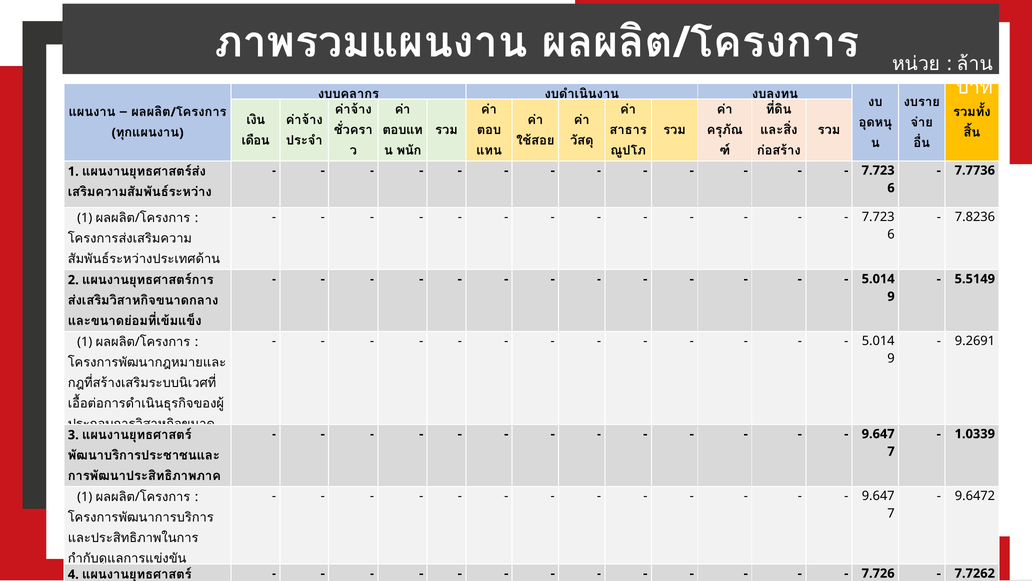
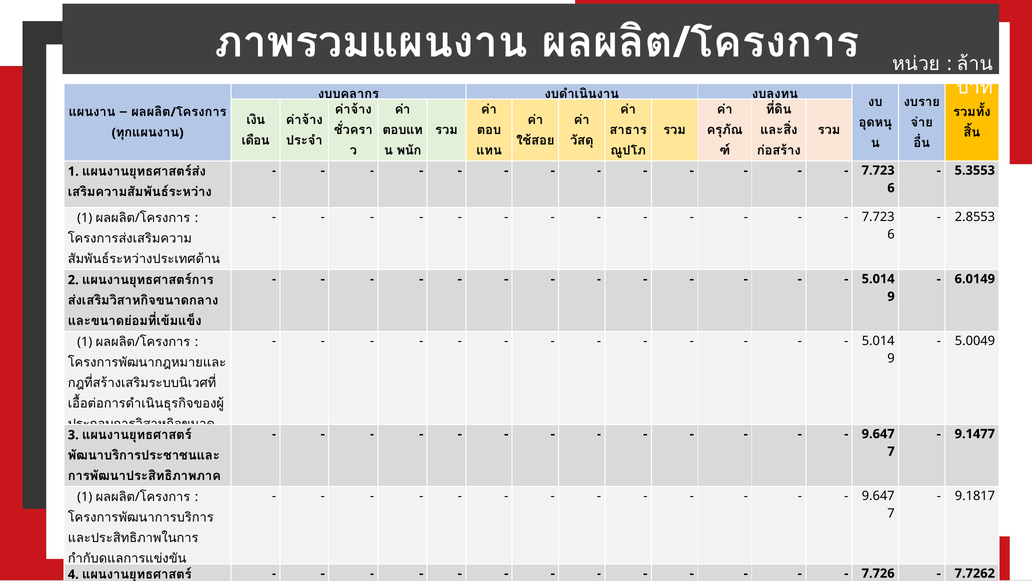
7.7736: 7.7736 -> 5.3553
7.8236: 7.8236 -> 2.8553
5.5149: 5.5149 -> 6.0149
9.2691: 9.2691 -> 5.0049
1.0339: 1.0339 -> 9.1477
9.6472: 9.6472 -> 9.1817
